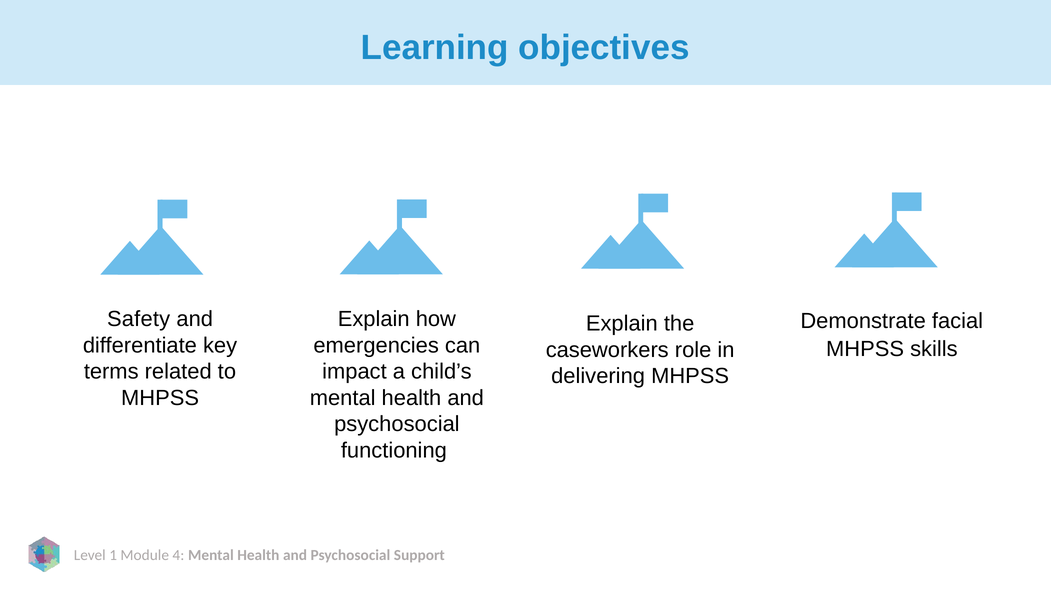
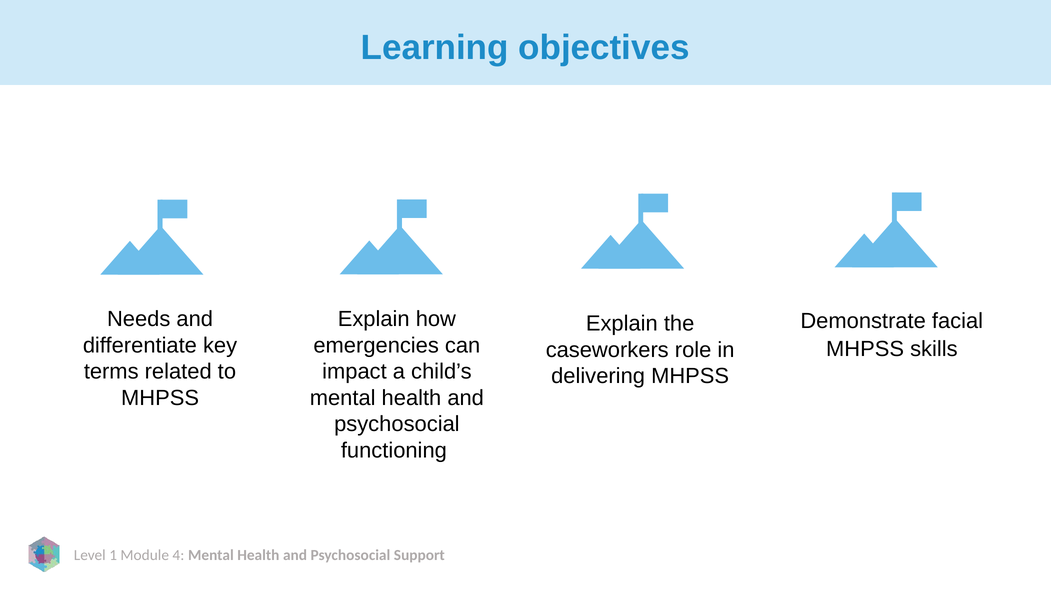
Safety: Safety -> Needs
